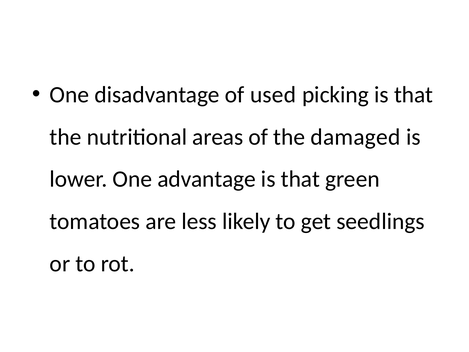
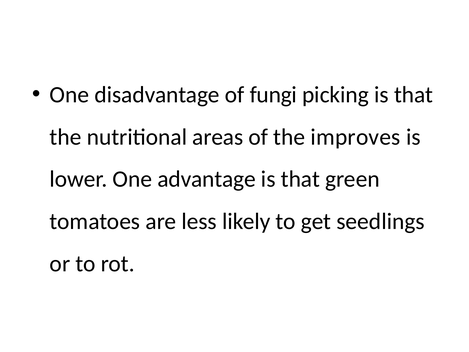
used: used -> fungi
damaged: damaged -> improves
